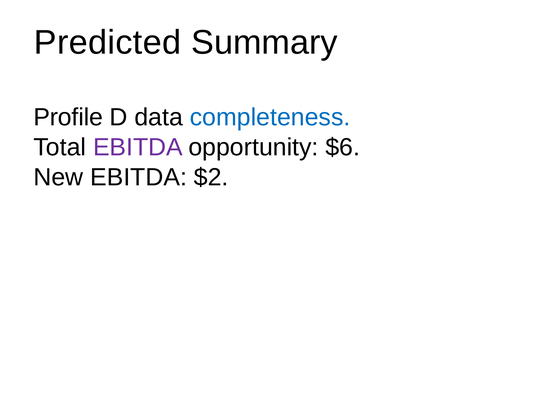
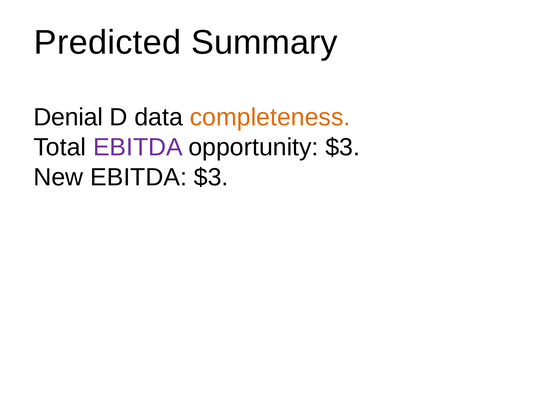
Profile: Profile -> Denial
completeness colour: blue -> orange
opportunity $6: $6 -> $3
EBITDA $2: $2 -> $3
